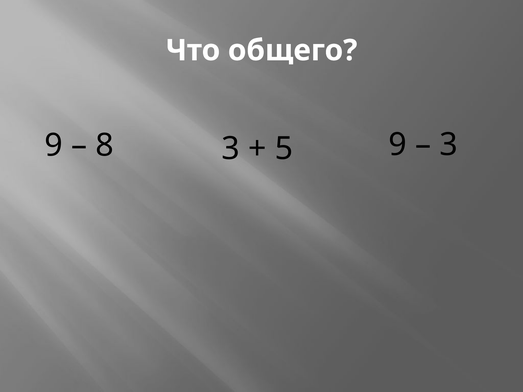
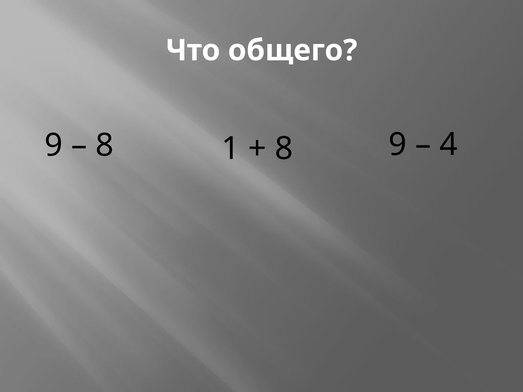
8 3: 3 -> 1
5 at (284, 149): 5 -> 8
3 at (449, 145): 3 -> 4
